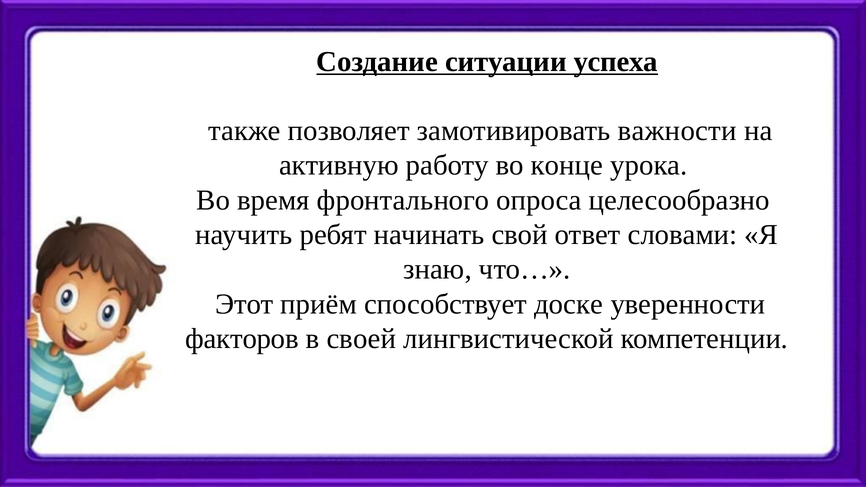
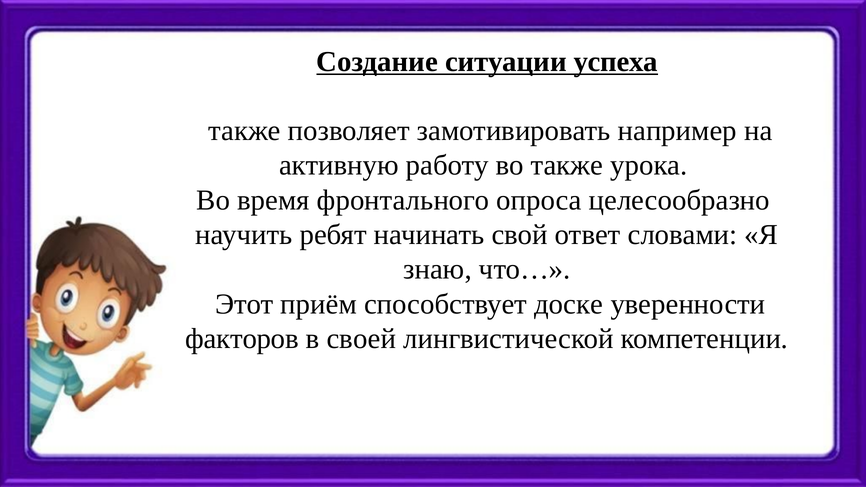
важности: важности -> например
во конце: конце -> также
